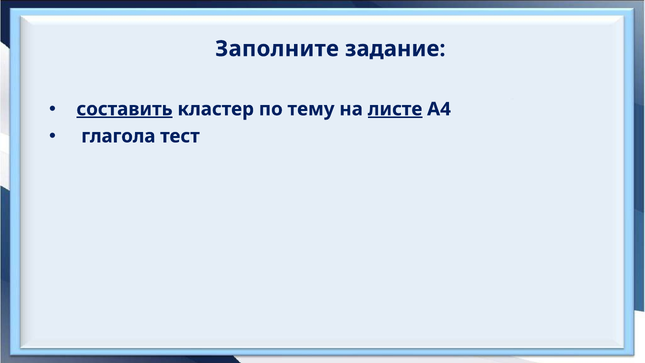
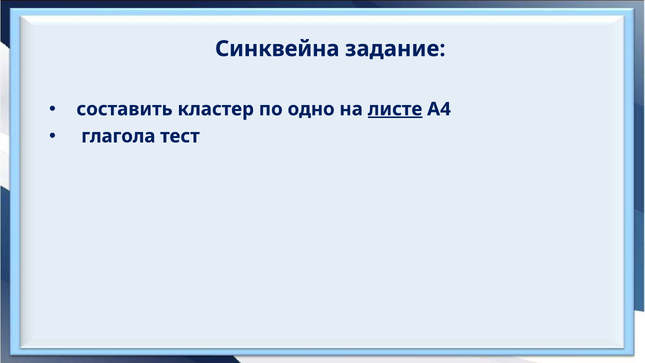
Заполните: Заполните -> Синквейна
составить underline: present -> none
тему: тему -> одно
